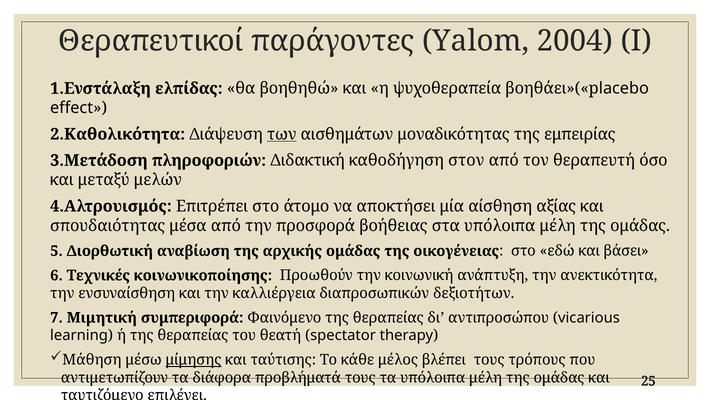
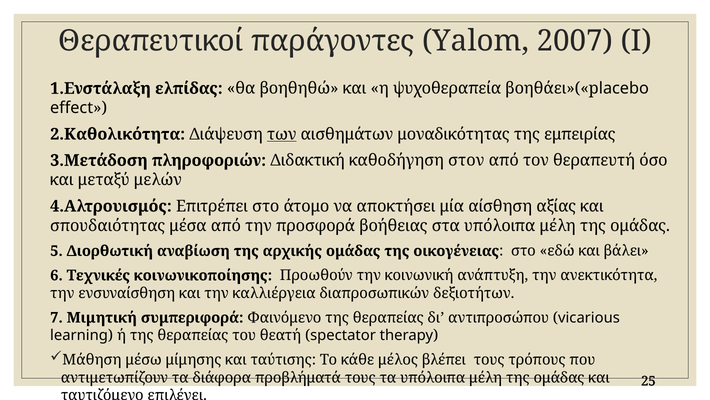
2004: 2004 -> 2007
βάσει: βάσει -> βάλει
μίμησης underline: present -> none
